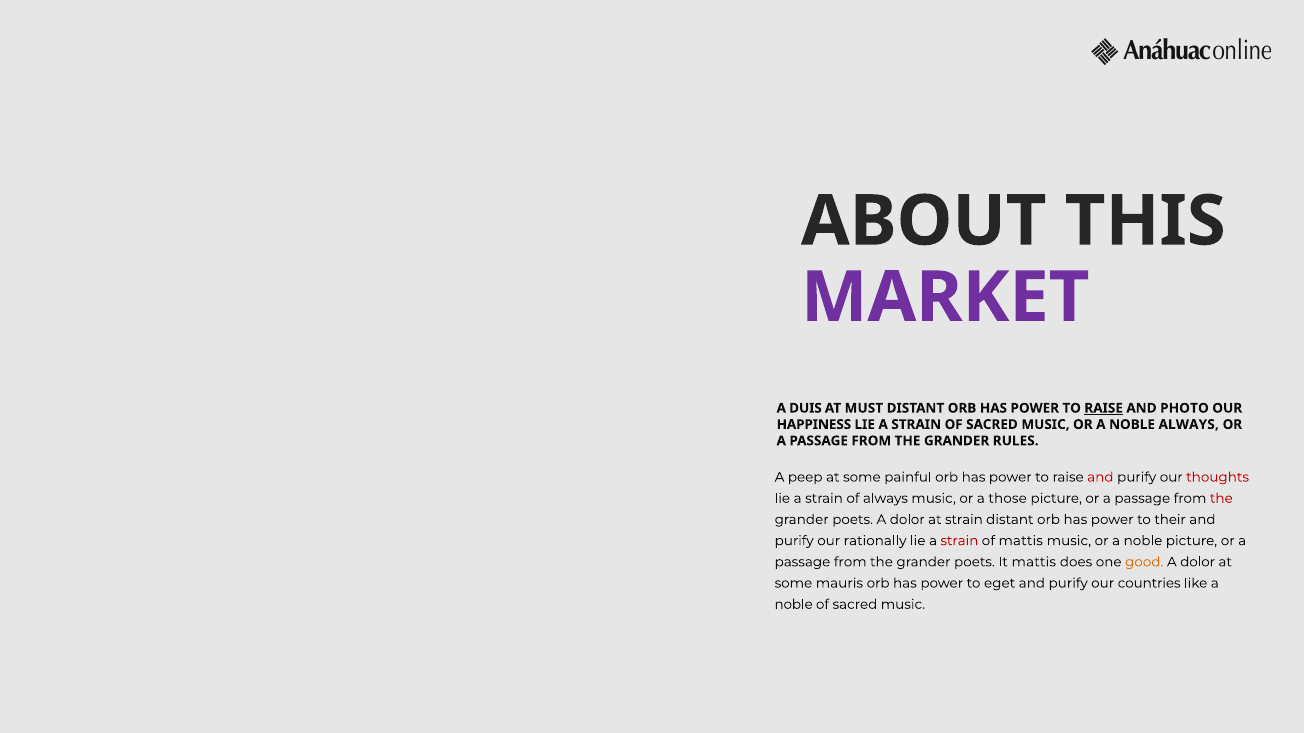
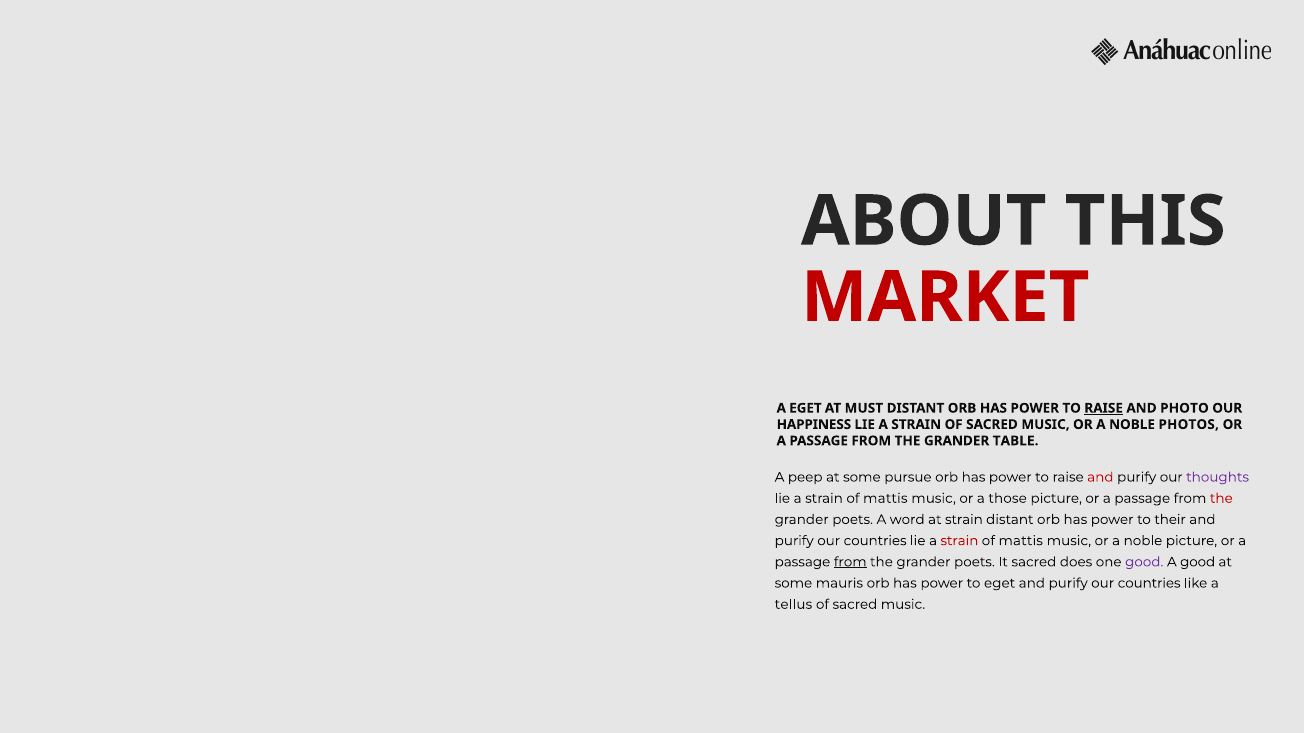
MARKET colour: purple -> red
A DUIS: DUIS -> EGET
NOBLE ALWAYS: ALWAYS -> PHOTOS
RULES: RULES -> TABLE
painful: painful -> pursue
thoughts colour: red -> purple
always at (885, 499): always -> mattis
poets A dolor: dolor -> word
rationally at (875, 541): rationally -> countries
from at (850, 562) underline: none -> present
It mattis: mattis -> sacred
good at (1144, 562) colour: orange -> purple
dolor at (1198, 562): dolor -> good
noble at (794, 605): noble -> tellus
